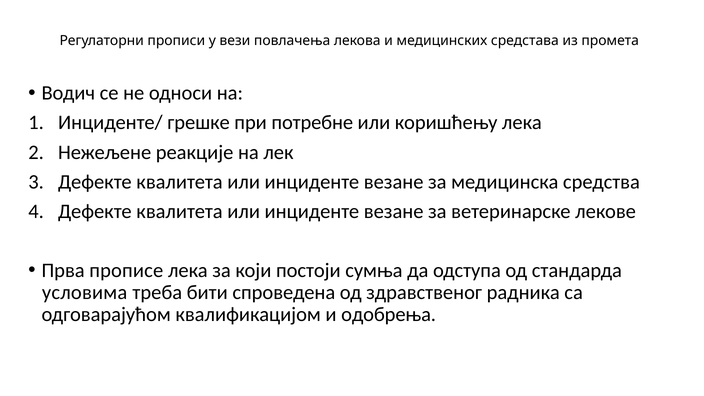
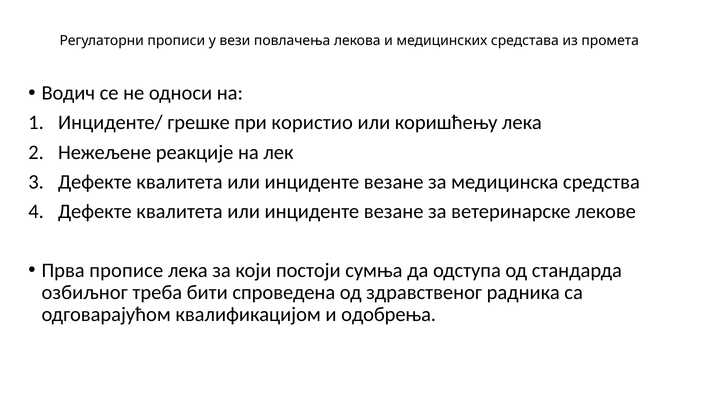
потребне: потребне -> користио
условима: условима -> озбиљног
